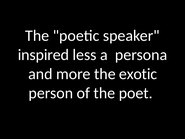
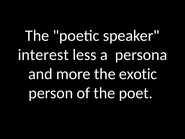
inspired: inspired -> interest
